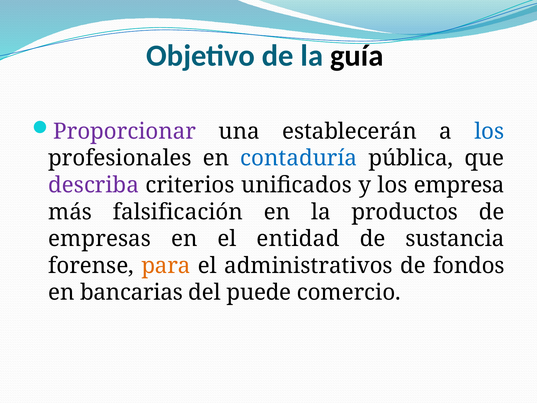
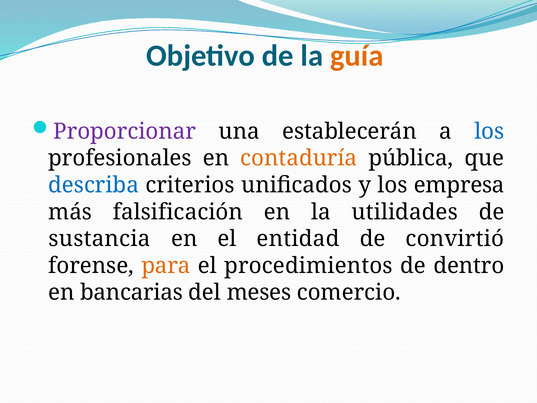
guía colour: black -> orange
contaduría colour: blue -> orange
describa colour: purple -> blue
productos: productos -> utilidades
empresas: empresas -> sustancia
sustancia: sustancia -> convirtió
administrativos: administrativos -> procedimientos
fondos: fondos -> dentro
puede: puede -> meses
